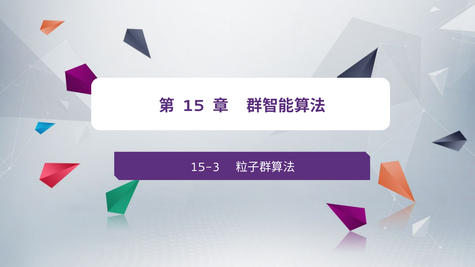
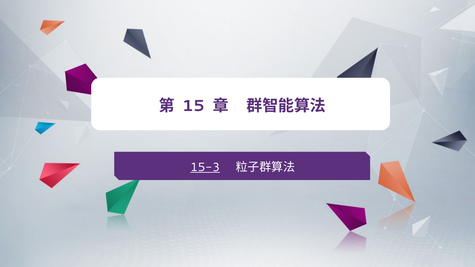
15-3 underline: none -> present
